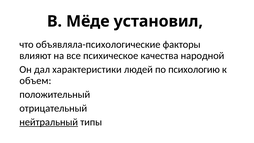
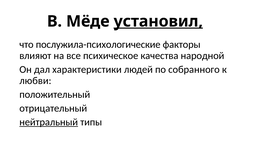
установил underline: none -> present
объявляла-психологические: объявляла-психологические -> послужила-психологические
психологию: психологию -> собранного
объем: объем -> любви
